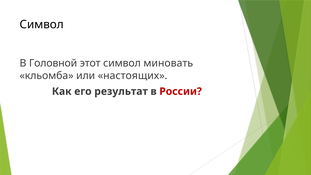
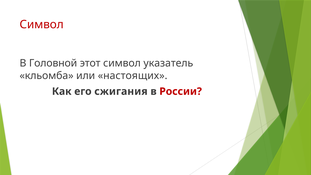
Символ at (42, 25) colour: black -> red
миновать: миновать -> указатель
результат: результат -> сжигания
